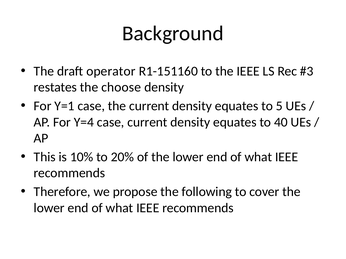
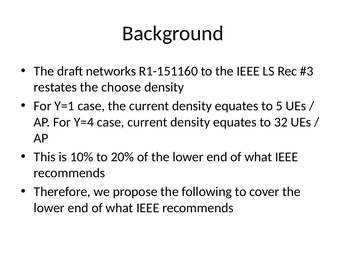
operator: operator -> networks
40: 40 -> 32
